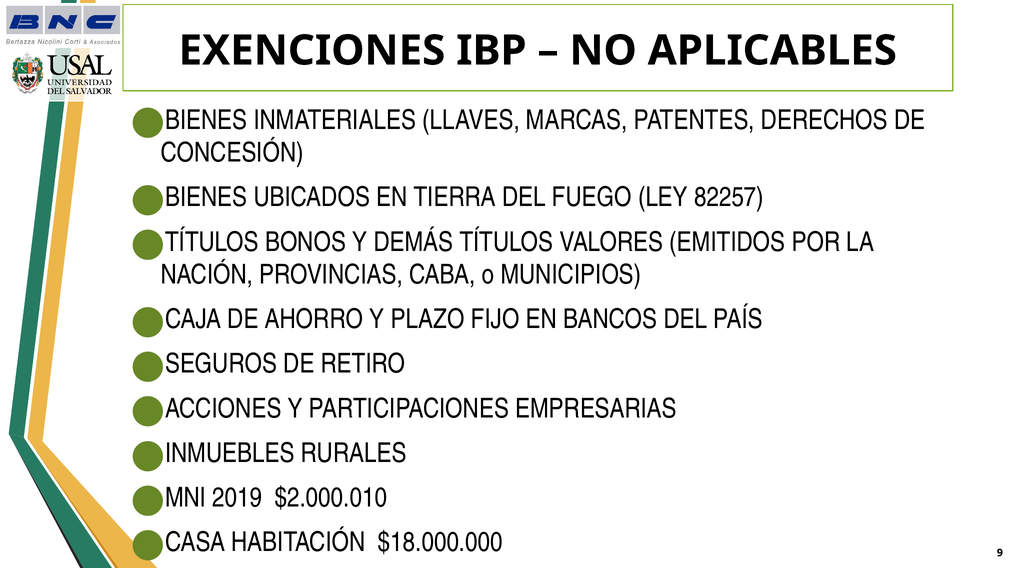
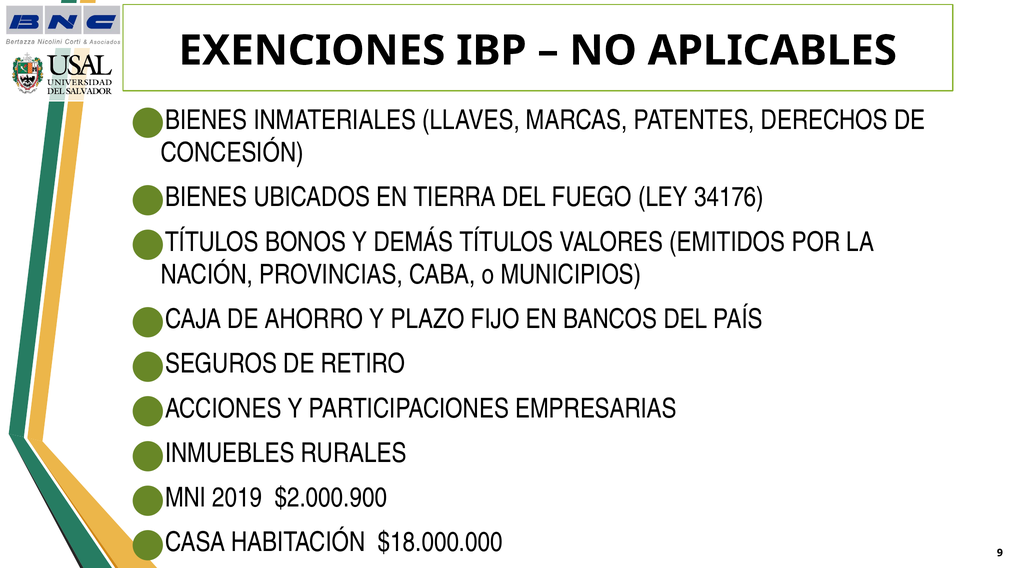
82257: 82257 -> 34176
$2.000.010: $2.000.010 -> $2.000.900
